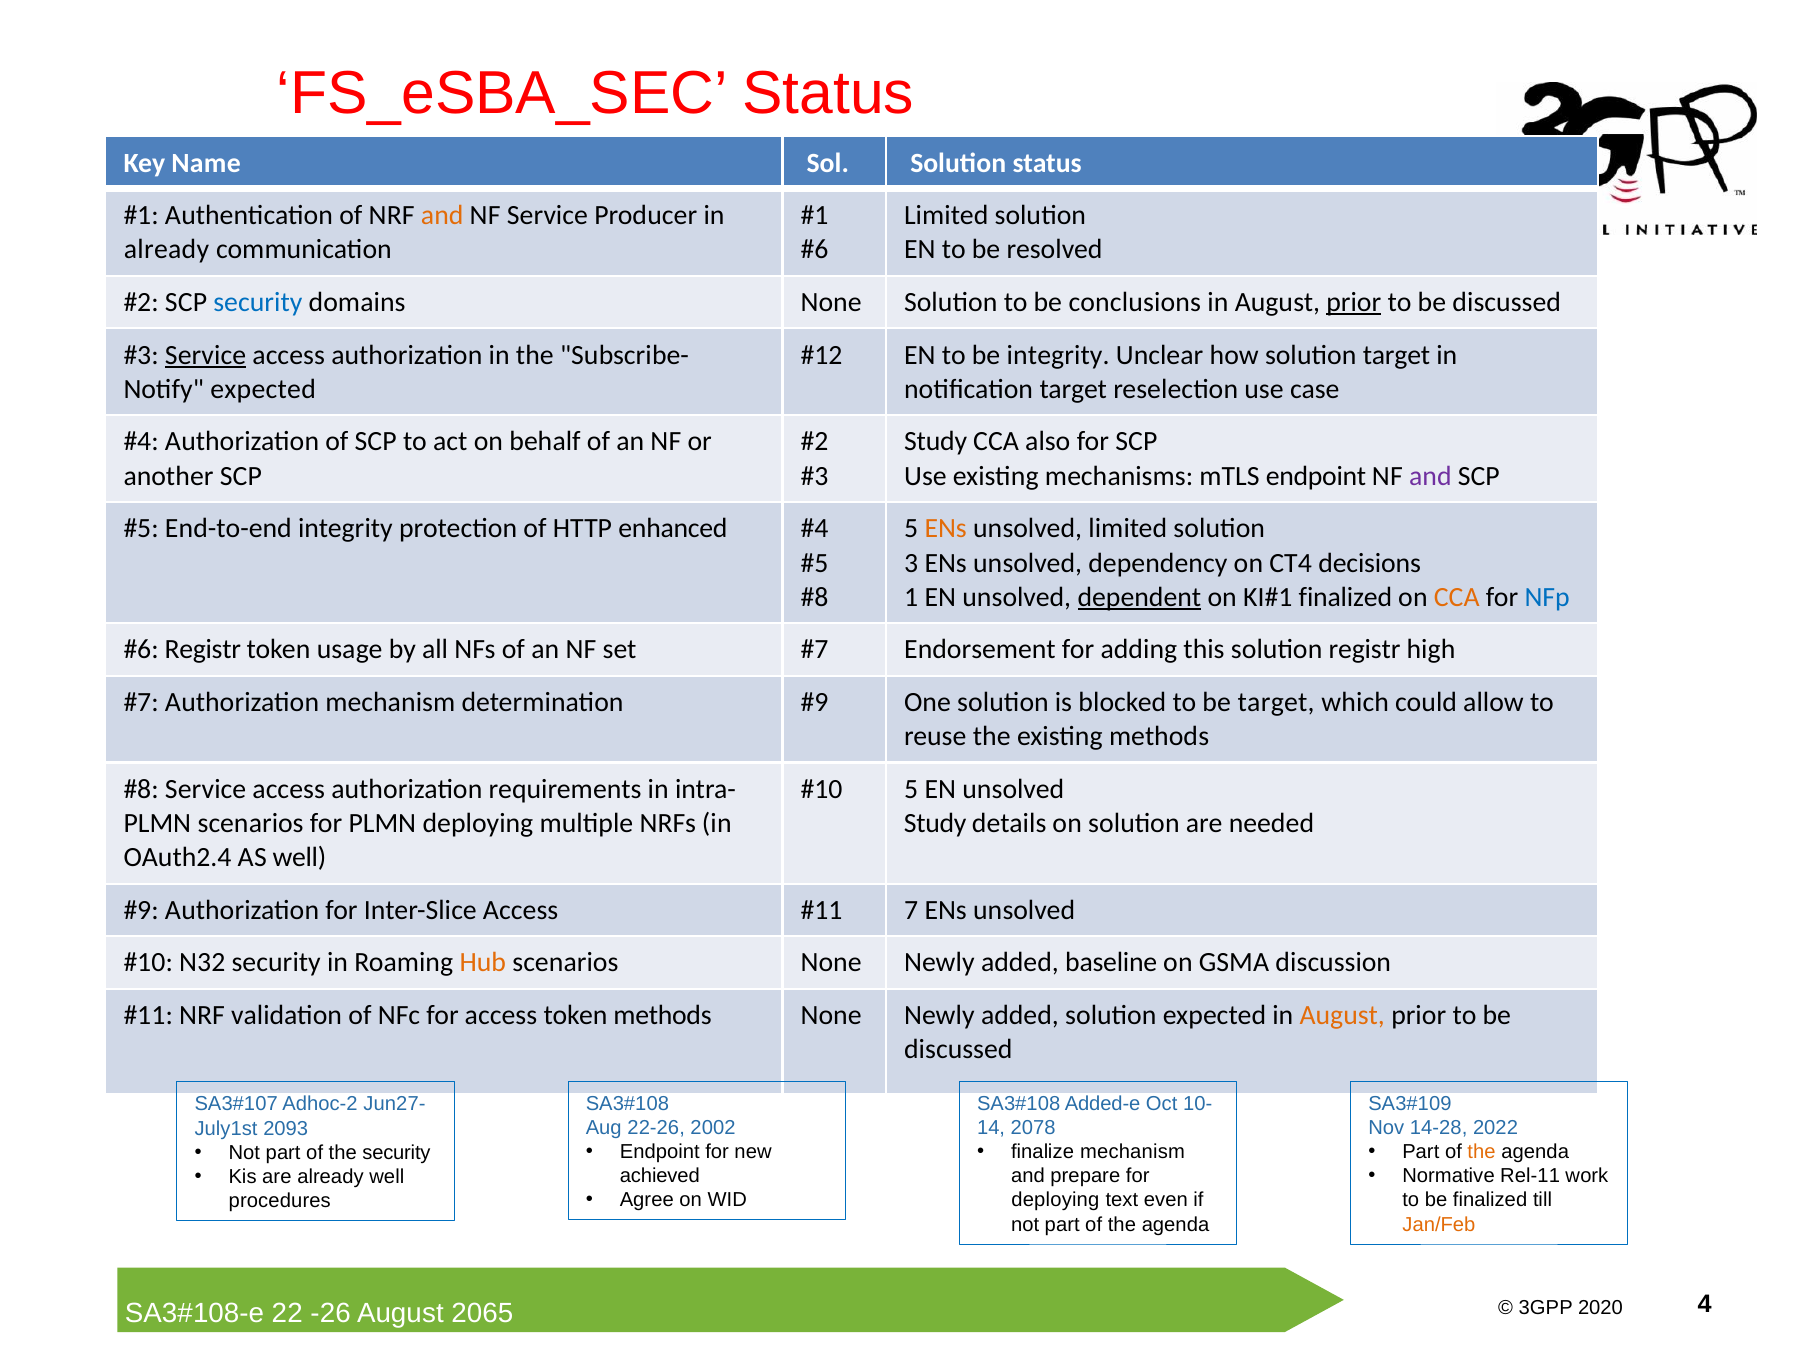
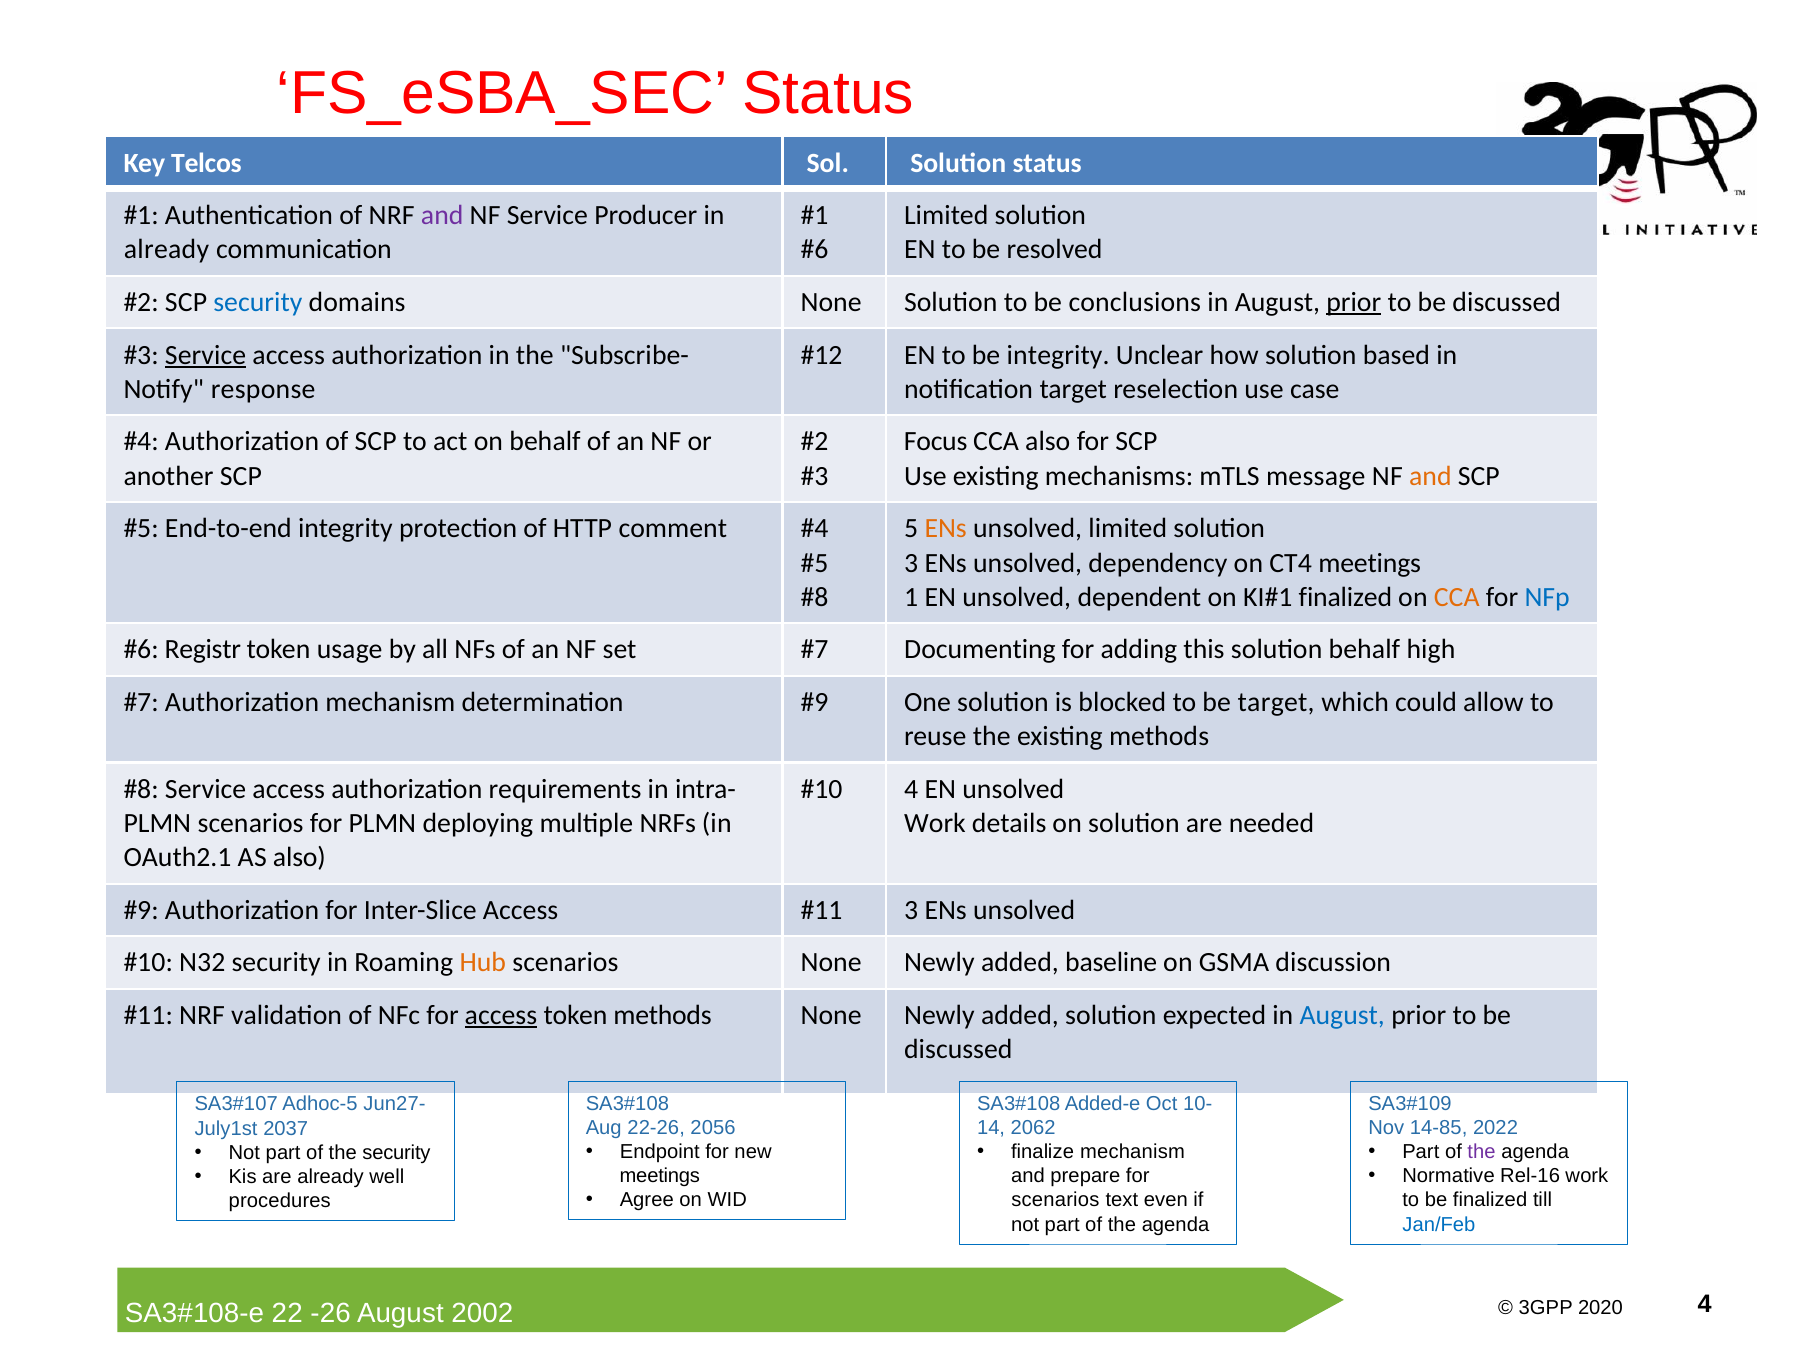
Name: Name -> Telcos
and at (442, 215) colour: orange -> purple
solution target: target -> based
expected at (263, 389): expected -> response
Study at (936, 442): Study -> Focus
mTLS endpoint: endpoint -> message
and at (1430, 476) colour: purple -> orange
enhanced: enhanced -> comment
CT4 decisions: decisions -> meetings
dependent underline: present -> none
Endorsement: Endorsement -> Documenting
solution registr: registr -> behalf
5 at (911, 789): 5 -> 4
Study at (935, 823): Study -> Work
OAuth2.4: OAuth2.4 -> OAuth2.1
AS well: well -> also
7 at (911, 910): 7 -> 3
access at (501, 1015) underline: none -> present
August at (1342, 1015) colour: orange -> blue
Adhoc-2: Adhoc-2 -> Adhoc-5
2002: 2002 -> 2056
2078: 2078 -> 2062
14-28: 14-28 -> 14-85
2093: 2093 -> 2037
the at (1481, 1151) colour: orange -> purple
Rel-11: Rel-11 -> Rel-16
achieved at (660, 1176): achieved -> meetings
deploying at (1055, 1200): deploying -> scenarios
Jan/Feb colour: orange -> blue
2065: 2065 -> 2002
